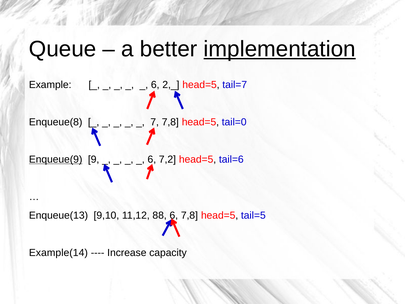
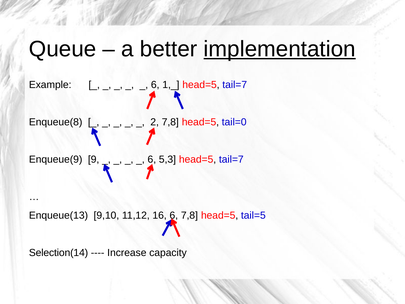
2,_: 2,_ -> 1,_
7: 7 -> 2
Enqueue(9 underline: present -> none
7,2: 7,2 -> 5,3
tail=6 at (231, 159): tail=6 -> tail=7
88: 88 -> 16
Example(14: Example(14 -> Selection(14
